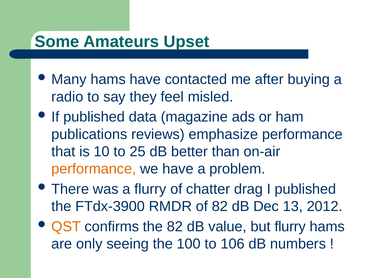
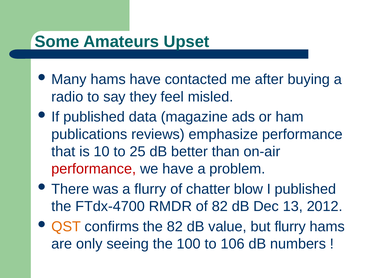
performance at (94, 169) colour: orange -> red
drag: drag -> blow
FTdx-3900: FTdx-3900 -> FTdx-4700
